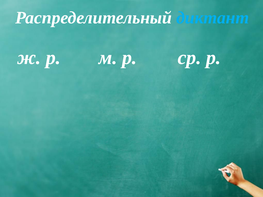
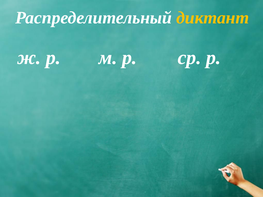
диктант colour: light blue -> yellow
